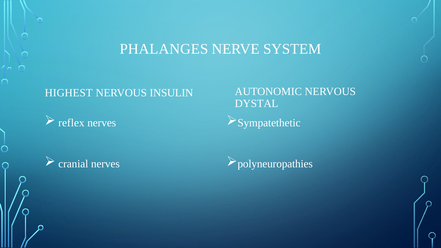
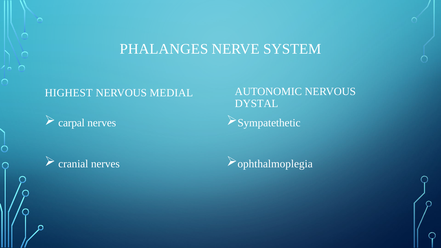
INSULIN: INSULIN -> MEDIAL
reflex: reflex -> carpal
polyneuropathies: polyneuropathies -> ophthalmoplegia
